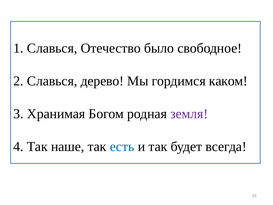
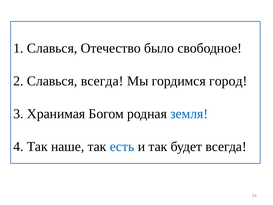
Славься дерево: дерево -> всегда
каком: каком -> город
земля colour: purple -> blue
